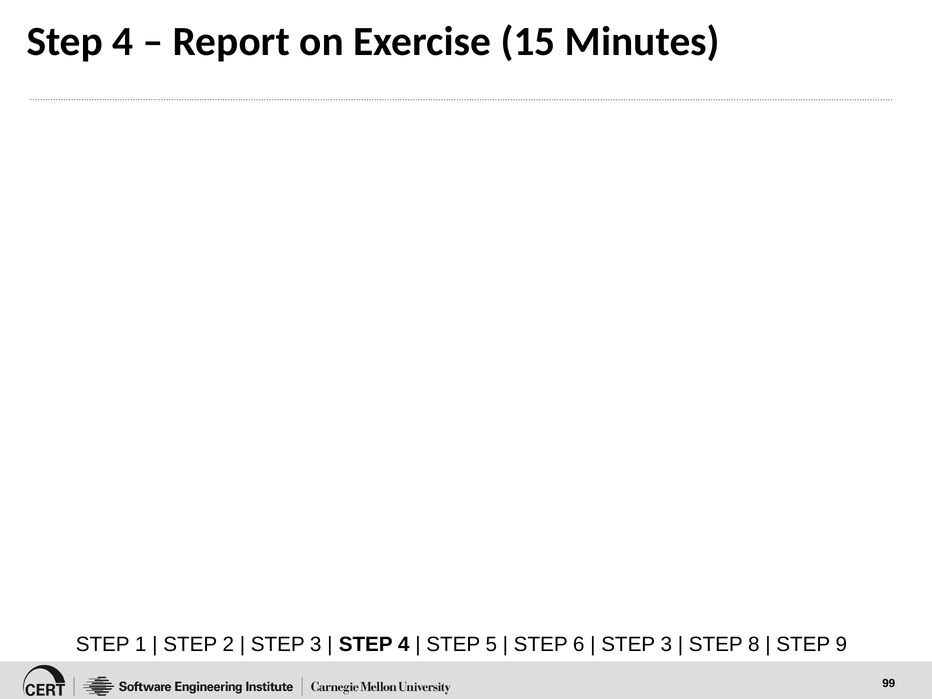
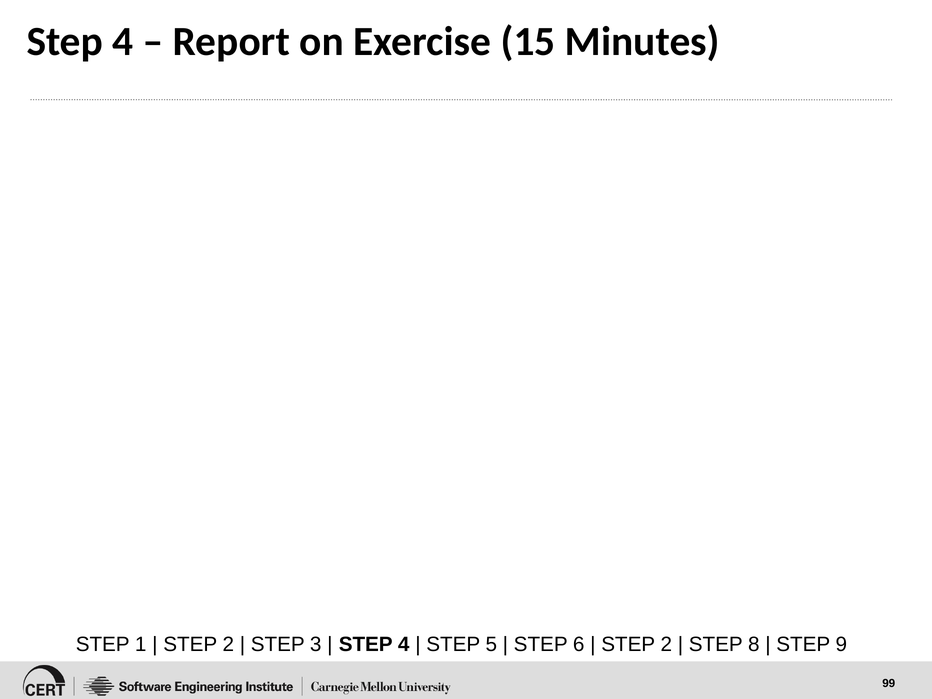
3 at (666, 644): 3 -> 2
